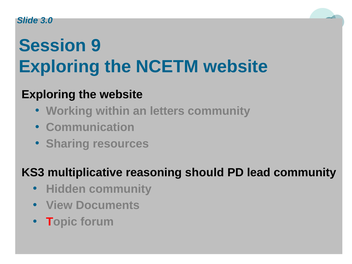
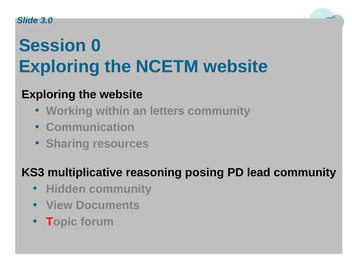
9: 9 -> 0
should: should -> posing
